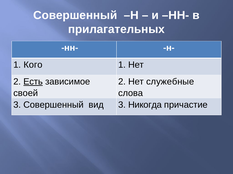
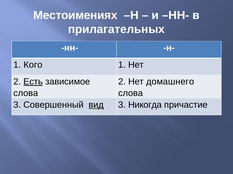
Совершенный at (75, 15): Совершенный -> Местоимениях
служебные: служебные -> домашнего
своей at (26, 94): своей -> слова
вид underline: none -> present
